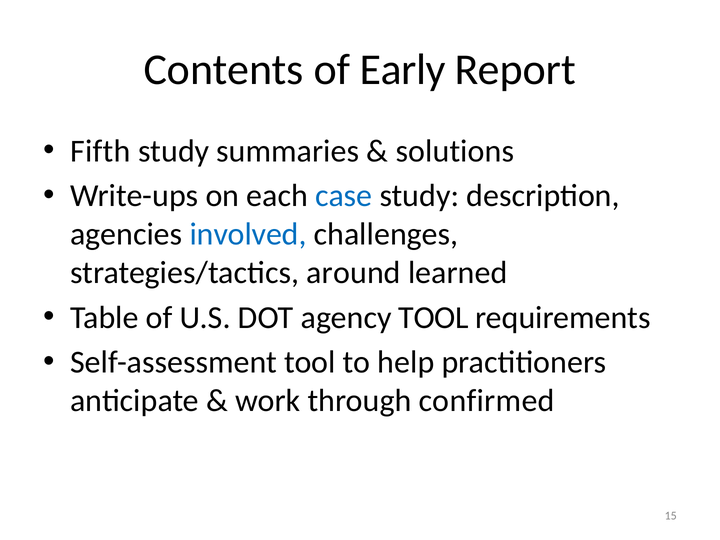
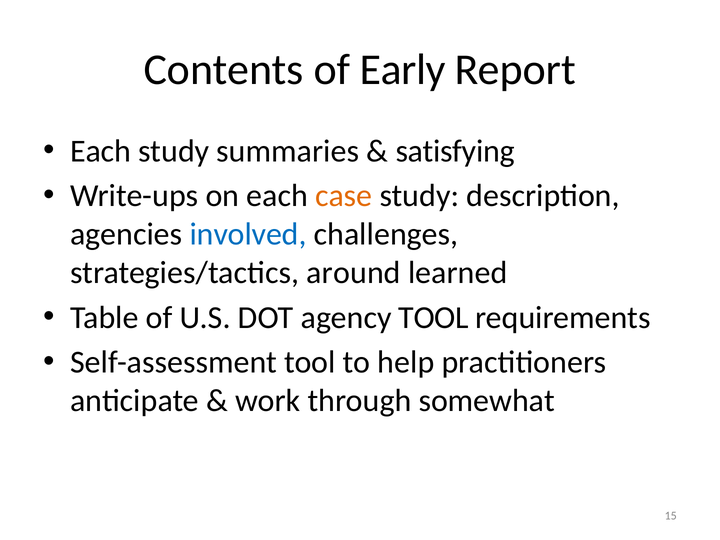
Fifth at (100, 151): Fifth -> Each
solutions: solutions -> satisfying
case colour: blue -> orange
confirmed: confirmed -> somewhat
